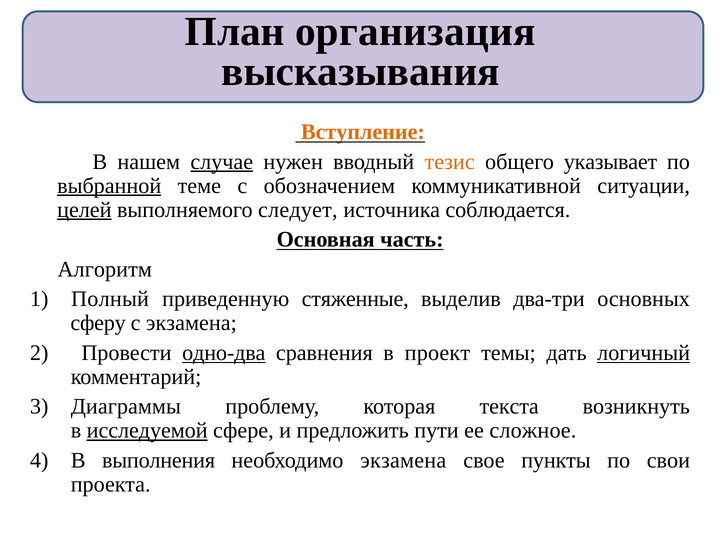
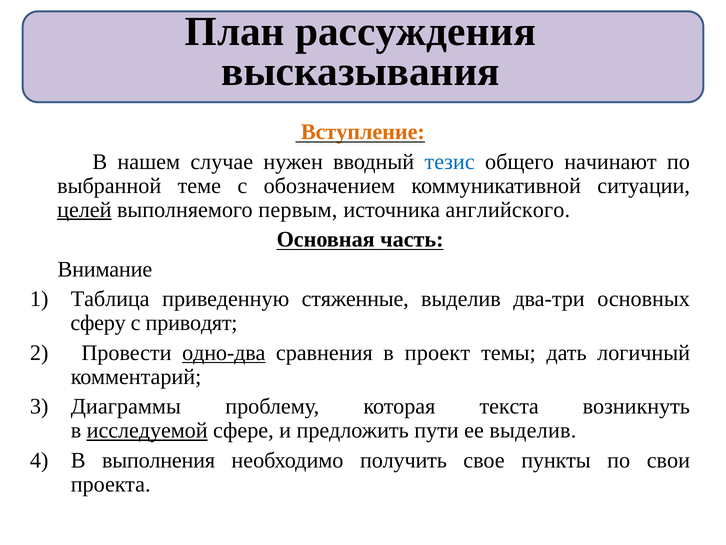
организация: организация -> рассуждения
случае underline: present -> none
тезис colour: orange -> blue
указывает: указывает -> начинают
выбранной underline: present -> none
следует: следует -> первым
соблюдается: соблюдается -> английского
Алгоритм: Алгоритм -> Внимание
Полный: Полный -> Таблица
с экзамена: экзамена -> приводят
логичный underline: present -> none
ее сложное: сложное -> выделив
необходимо экзамена: экзамена -> получить
